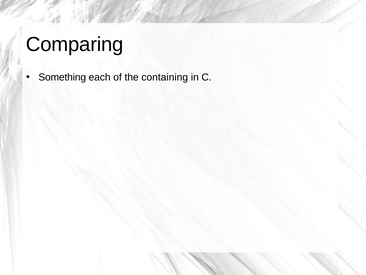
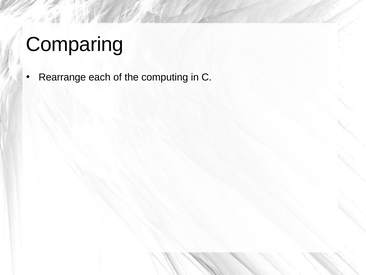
Something: Something -> Rearrange
containing: containing -> computing
